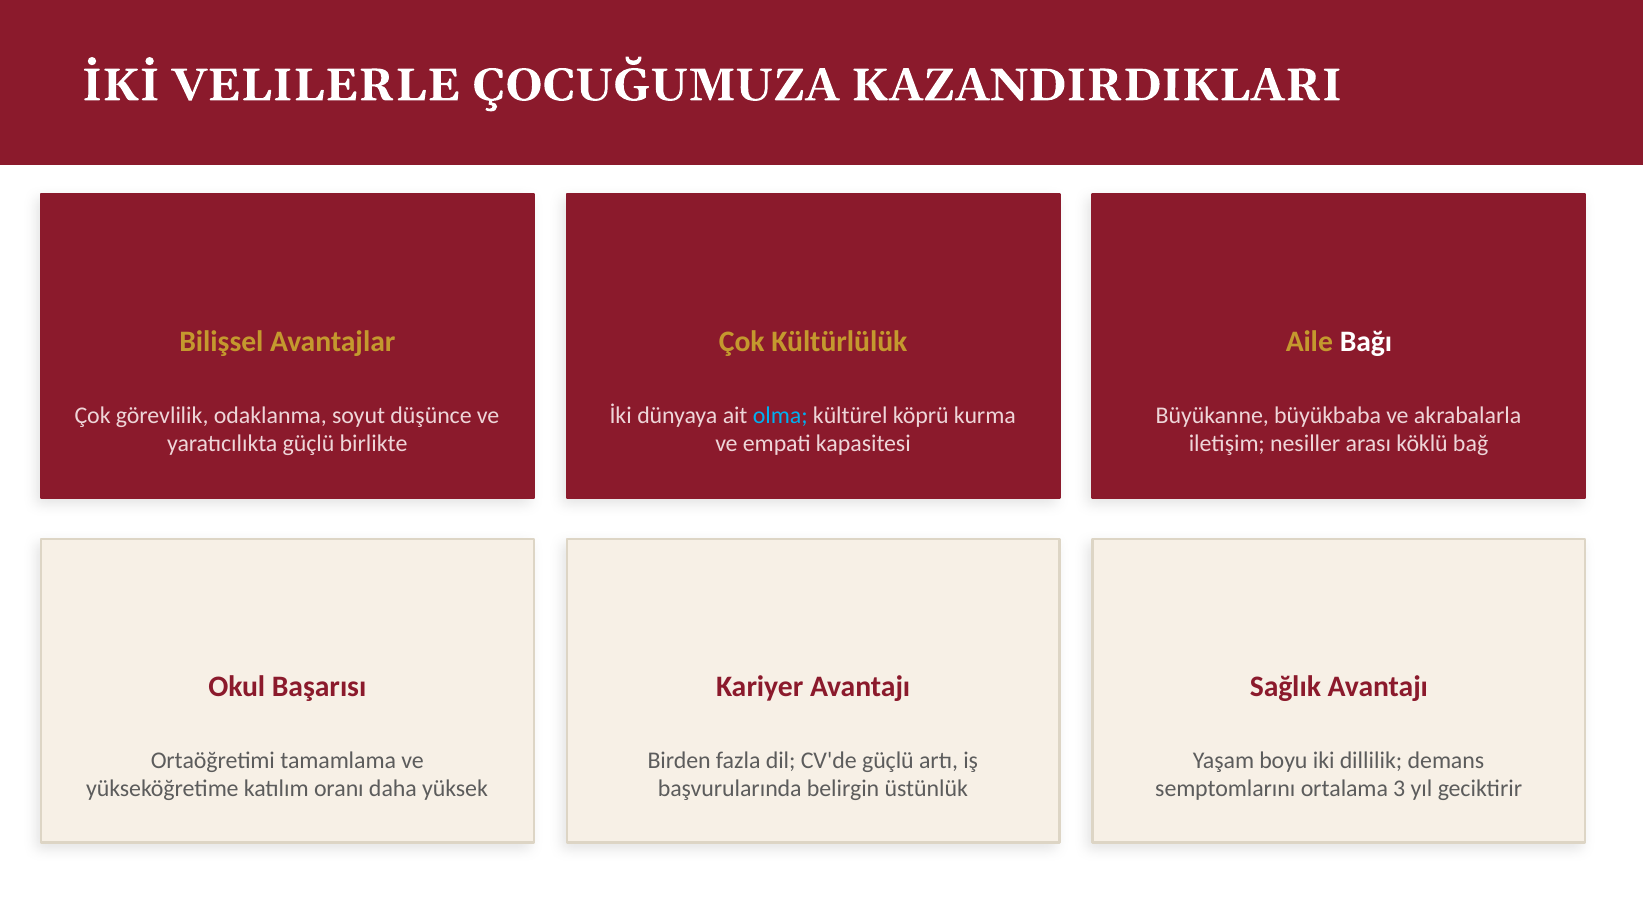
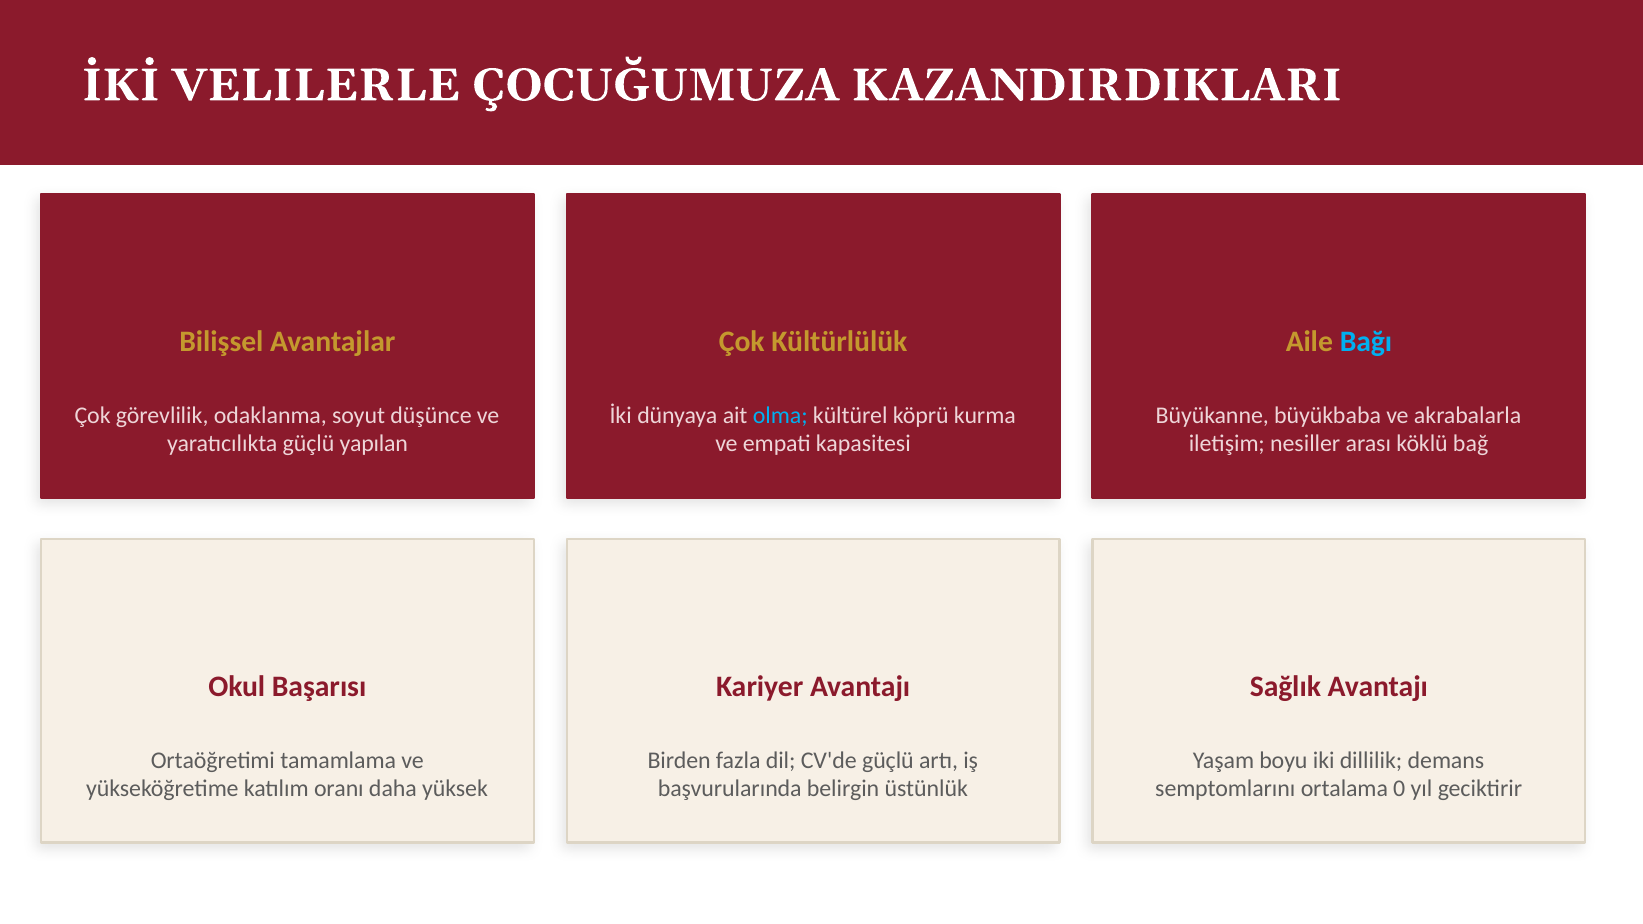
Bağı colour: white -> light blue
birlikte: birlikte -> yapılan
3: 3 -> 0
